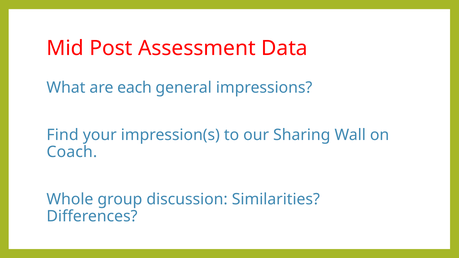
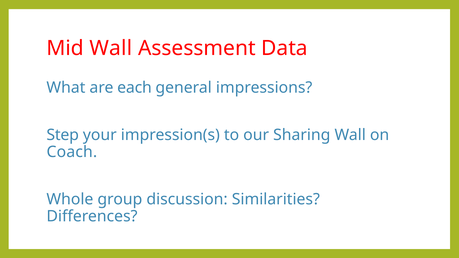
Mid Post: Post -> Wall
Find: Find -> Step
